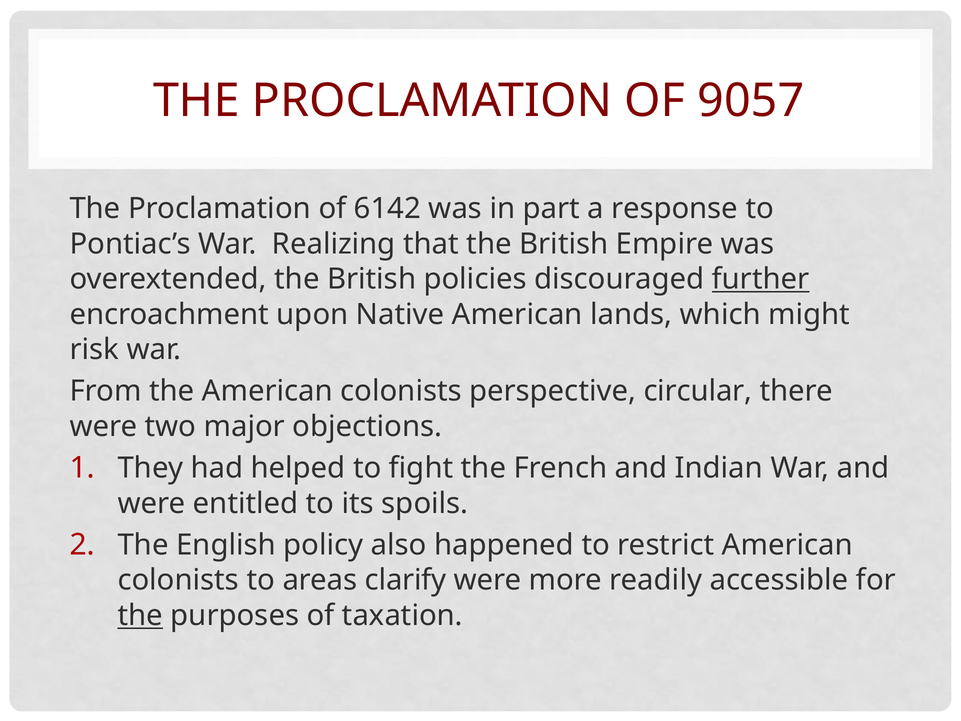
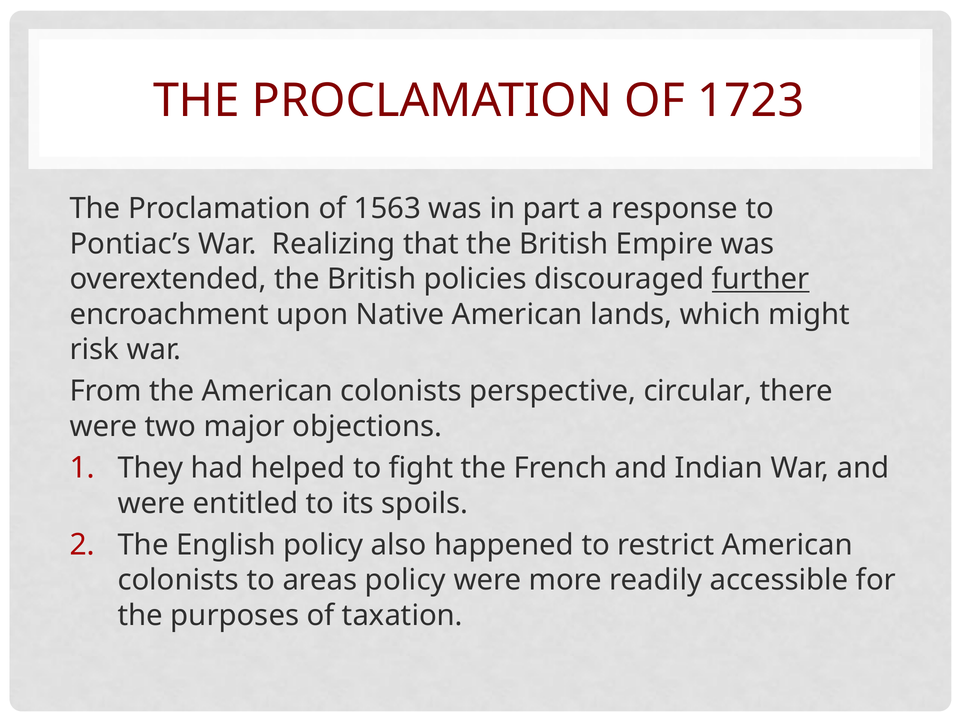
9057: 9057 -> 1723
6142: 6142 -> 1563
areas clarify: clarify -> policy
the at (140, 615) underline: present -> none
